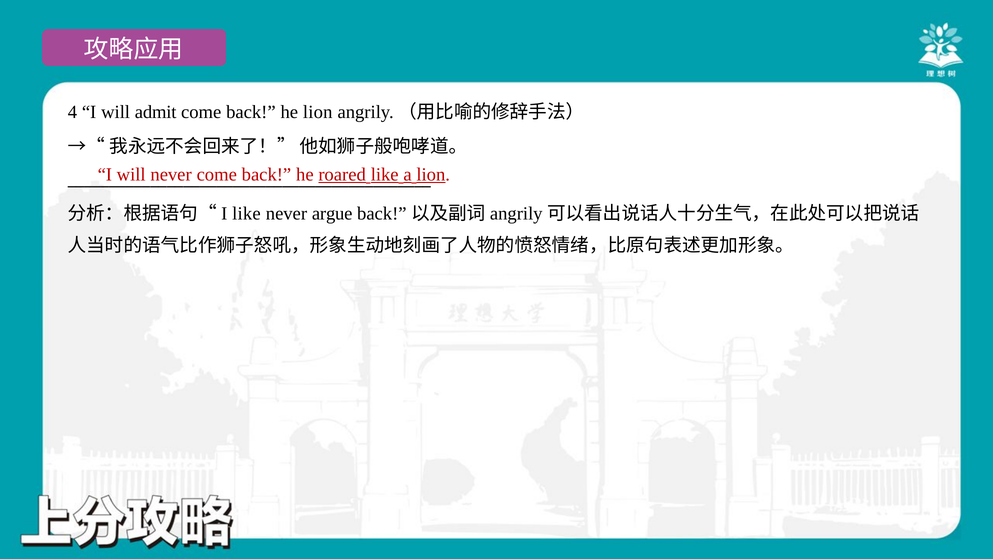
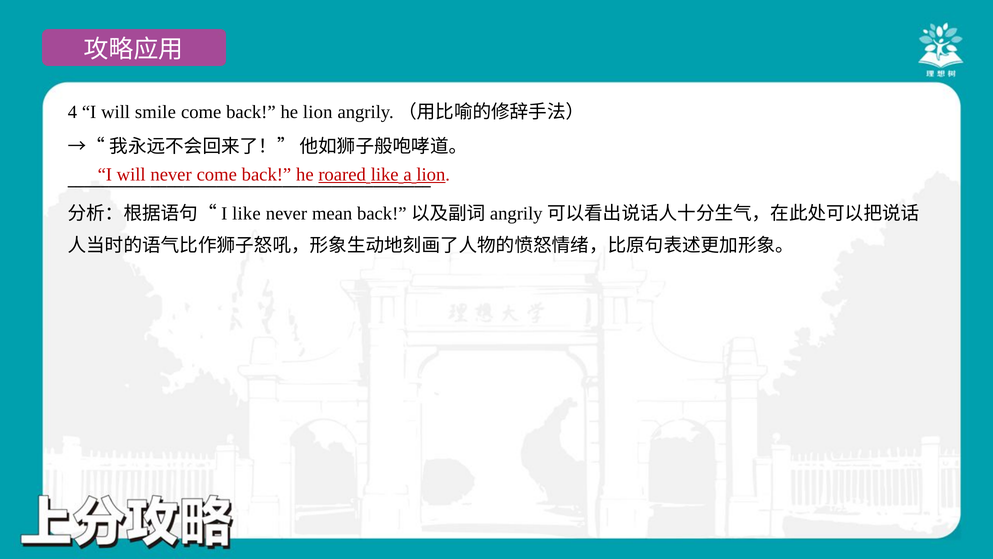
admit: admit -> smile
argue: argue -> mean
